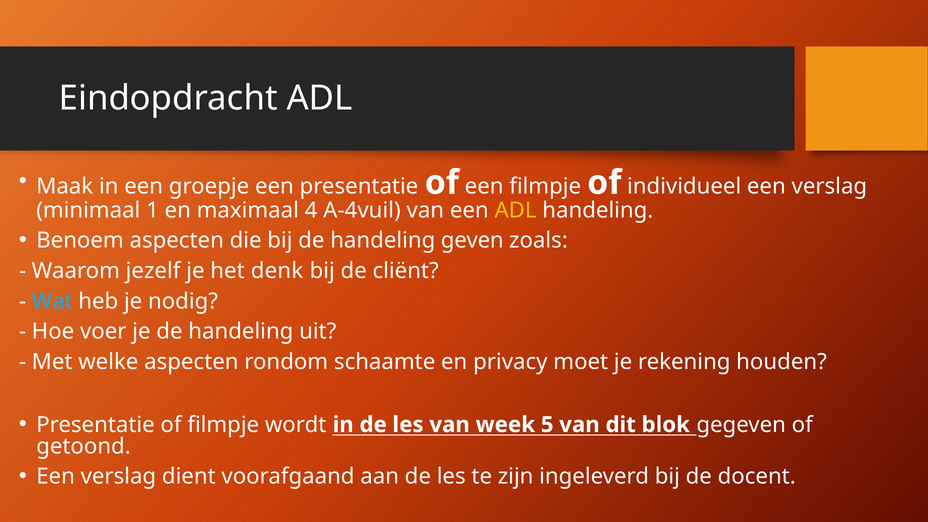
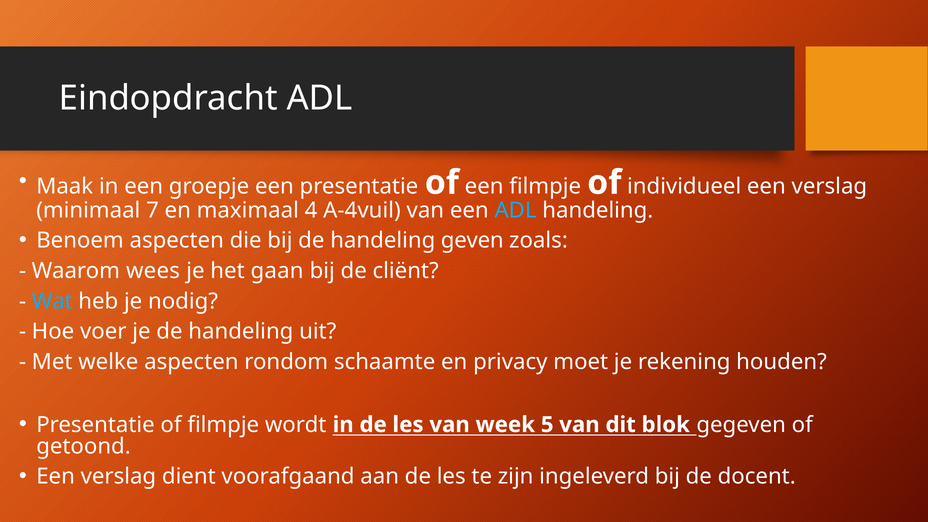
1: 1 -> 7
ADL at (516, 210) colour: yellow -> light blue
jezelf: jezelf -> wees
denk: denk -> gaan
